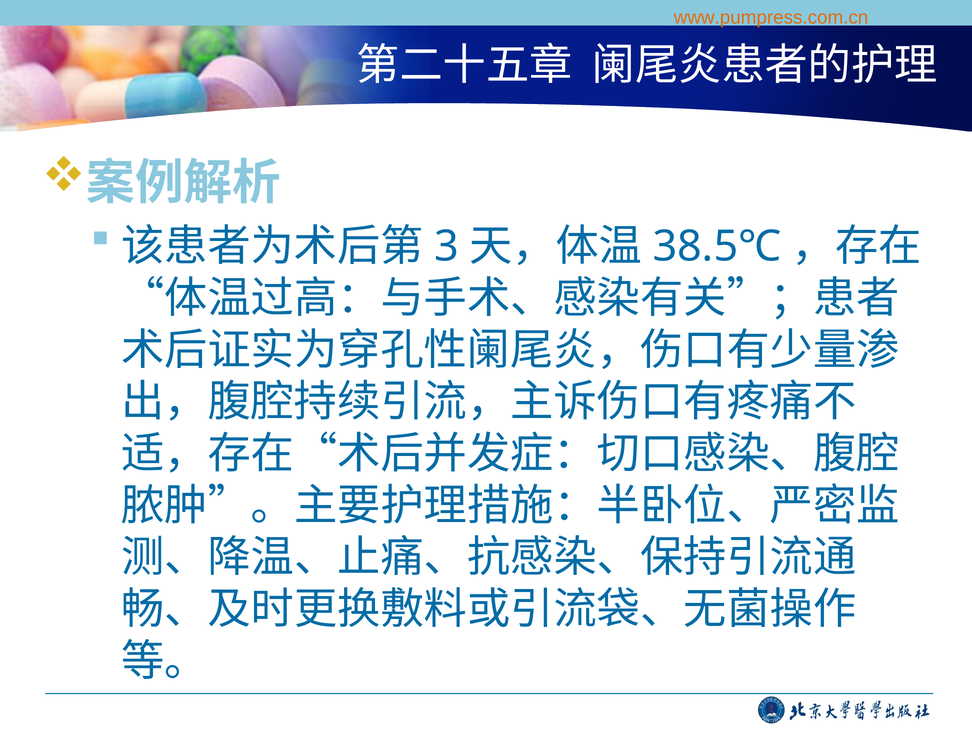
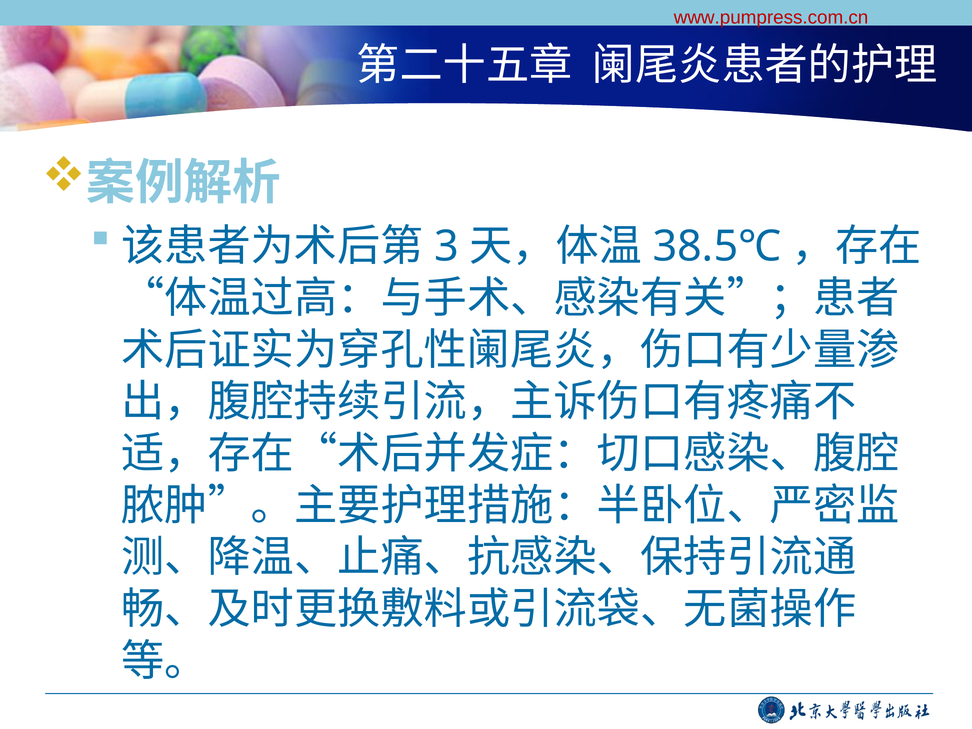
www.pumpress.com.cn colour: orange -> red
